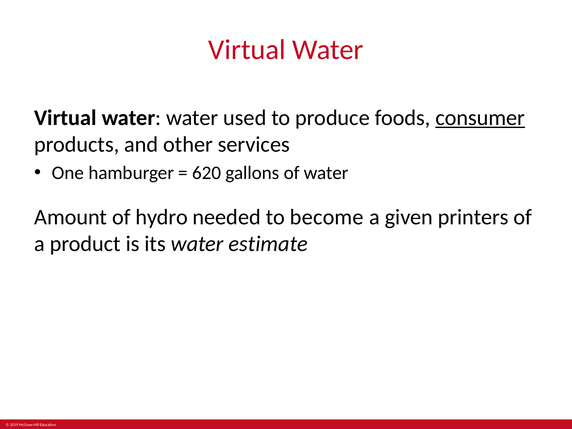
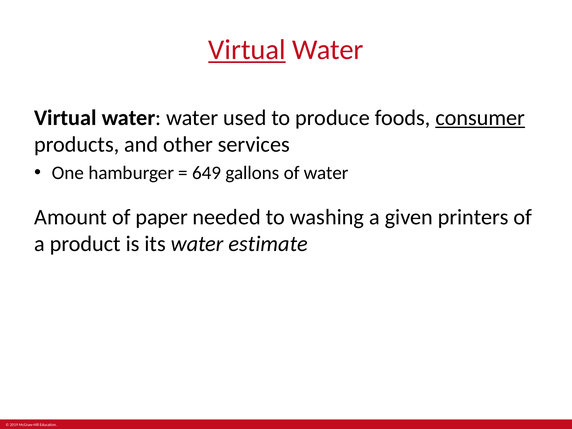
Virtual at (247, 50) underline: none -> present
620: 620 -> 649
hydro: hydro -> paper
become: become -> washing
